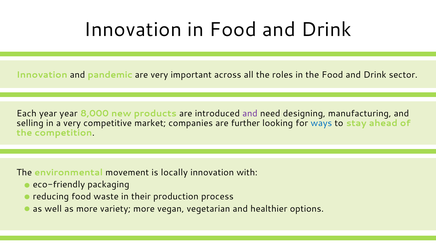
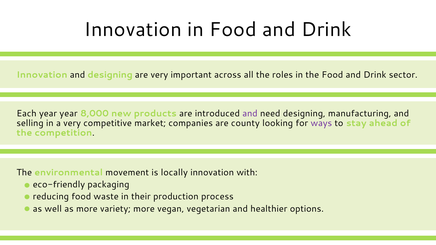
and pandemic: pandemic -> designing
further: further -> county
ways colour: blue -> purple
